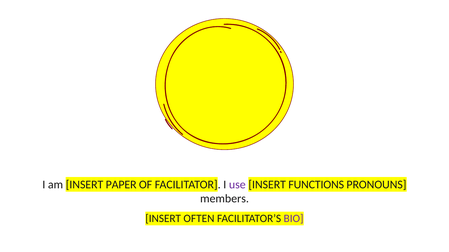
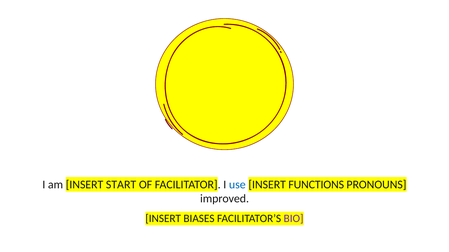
PAPER: PAPER -> START
use colour: purple -> blue
members: members -> improved
OFTEN: OFTEN -> BIASES
